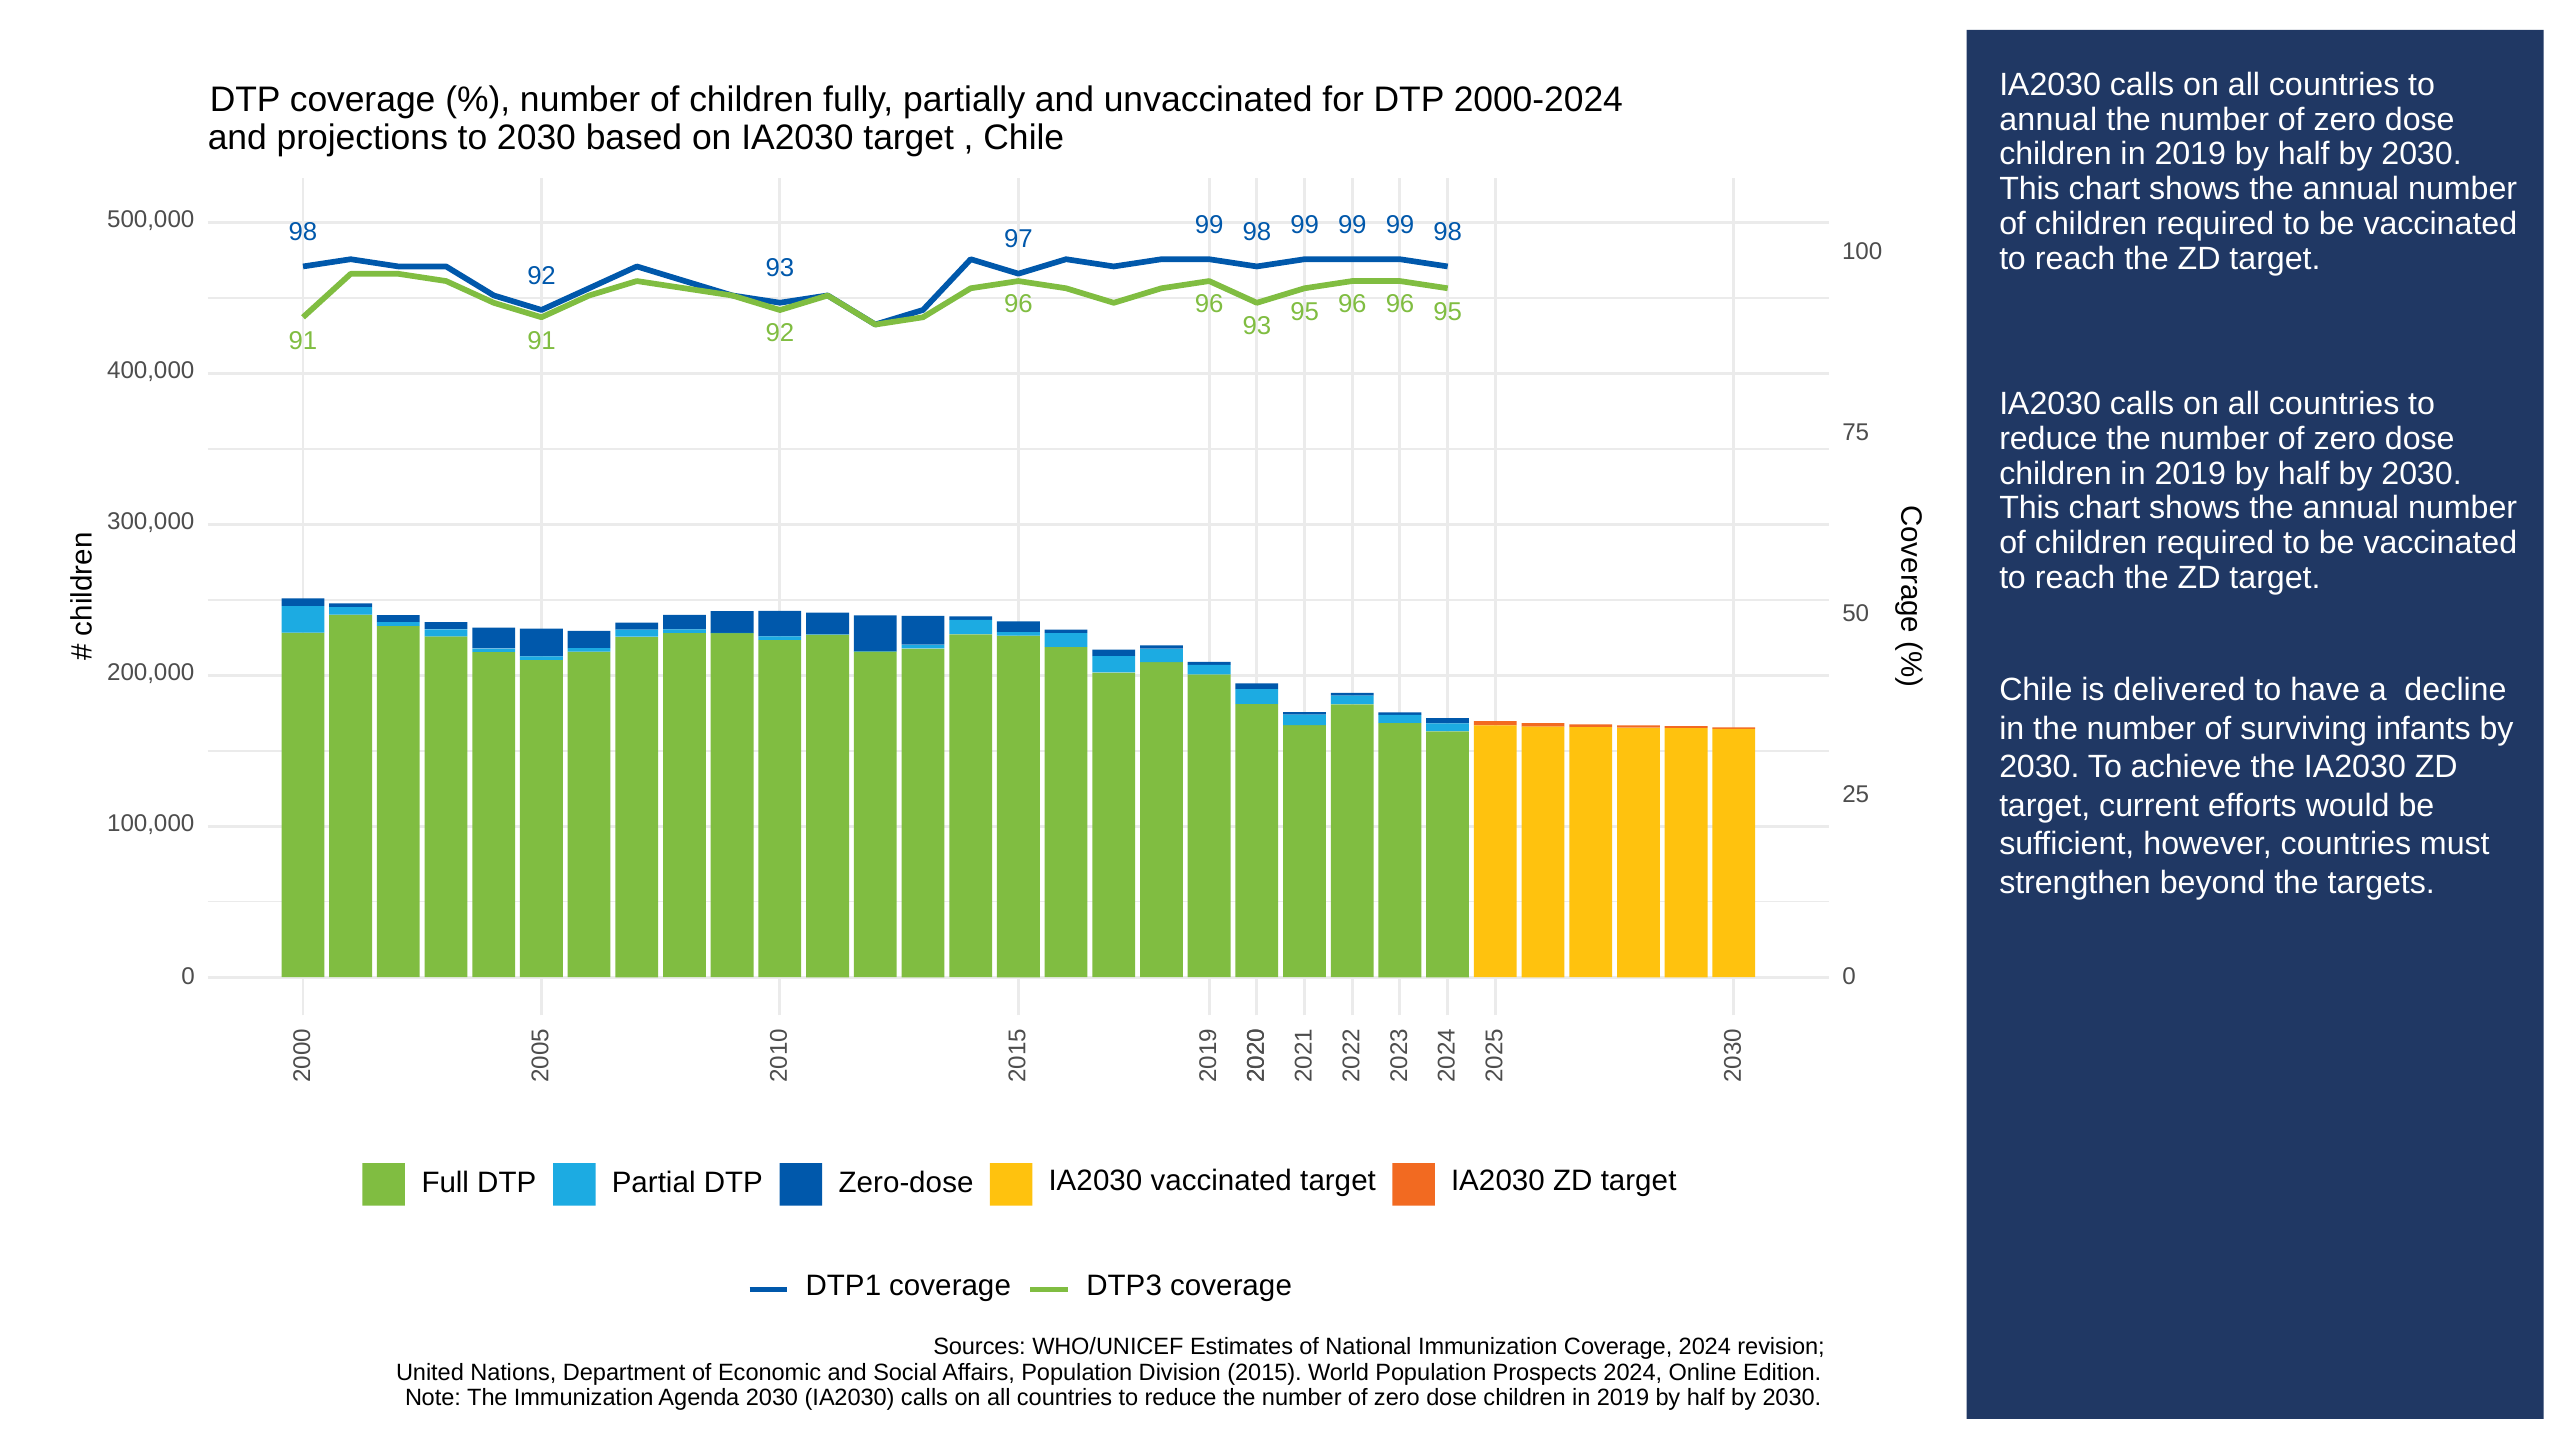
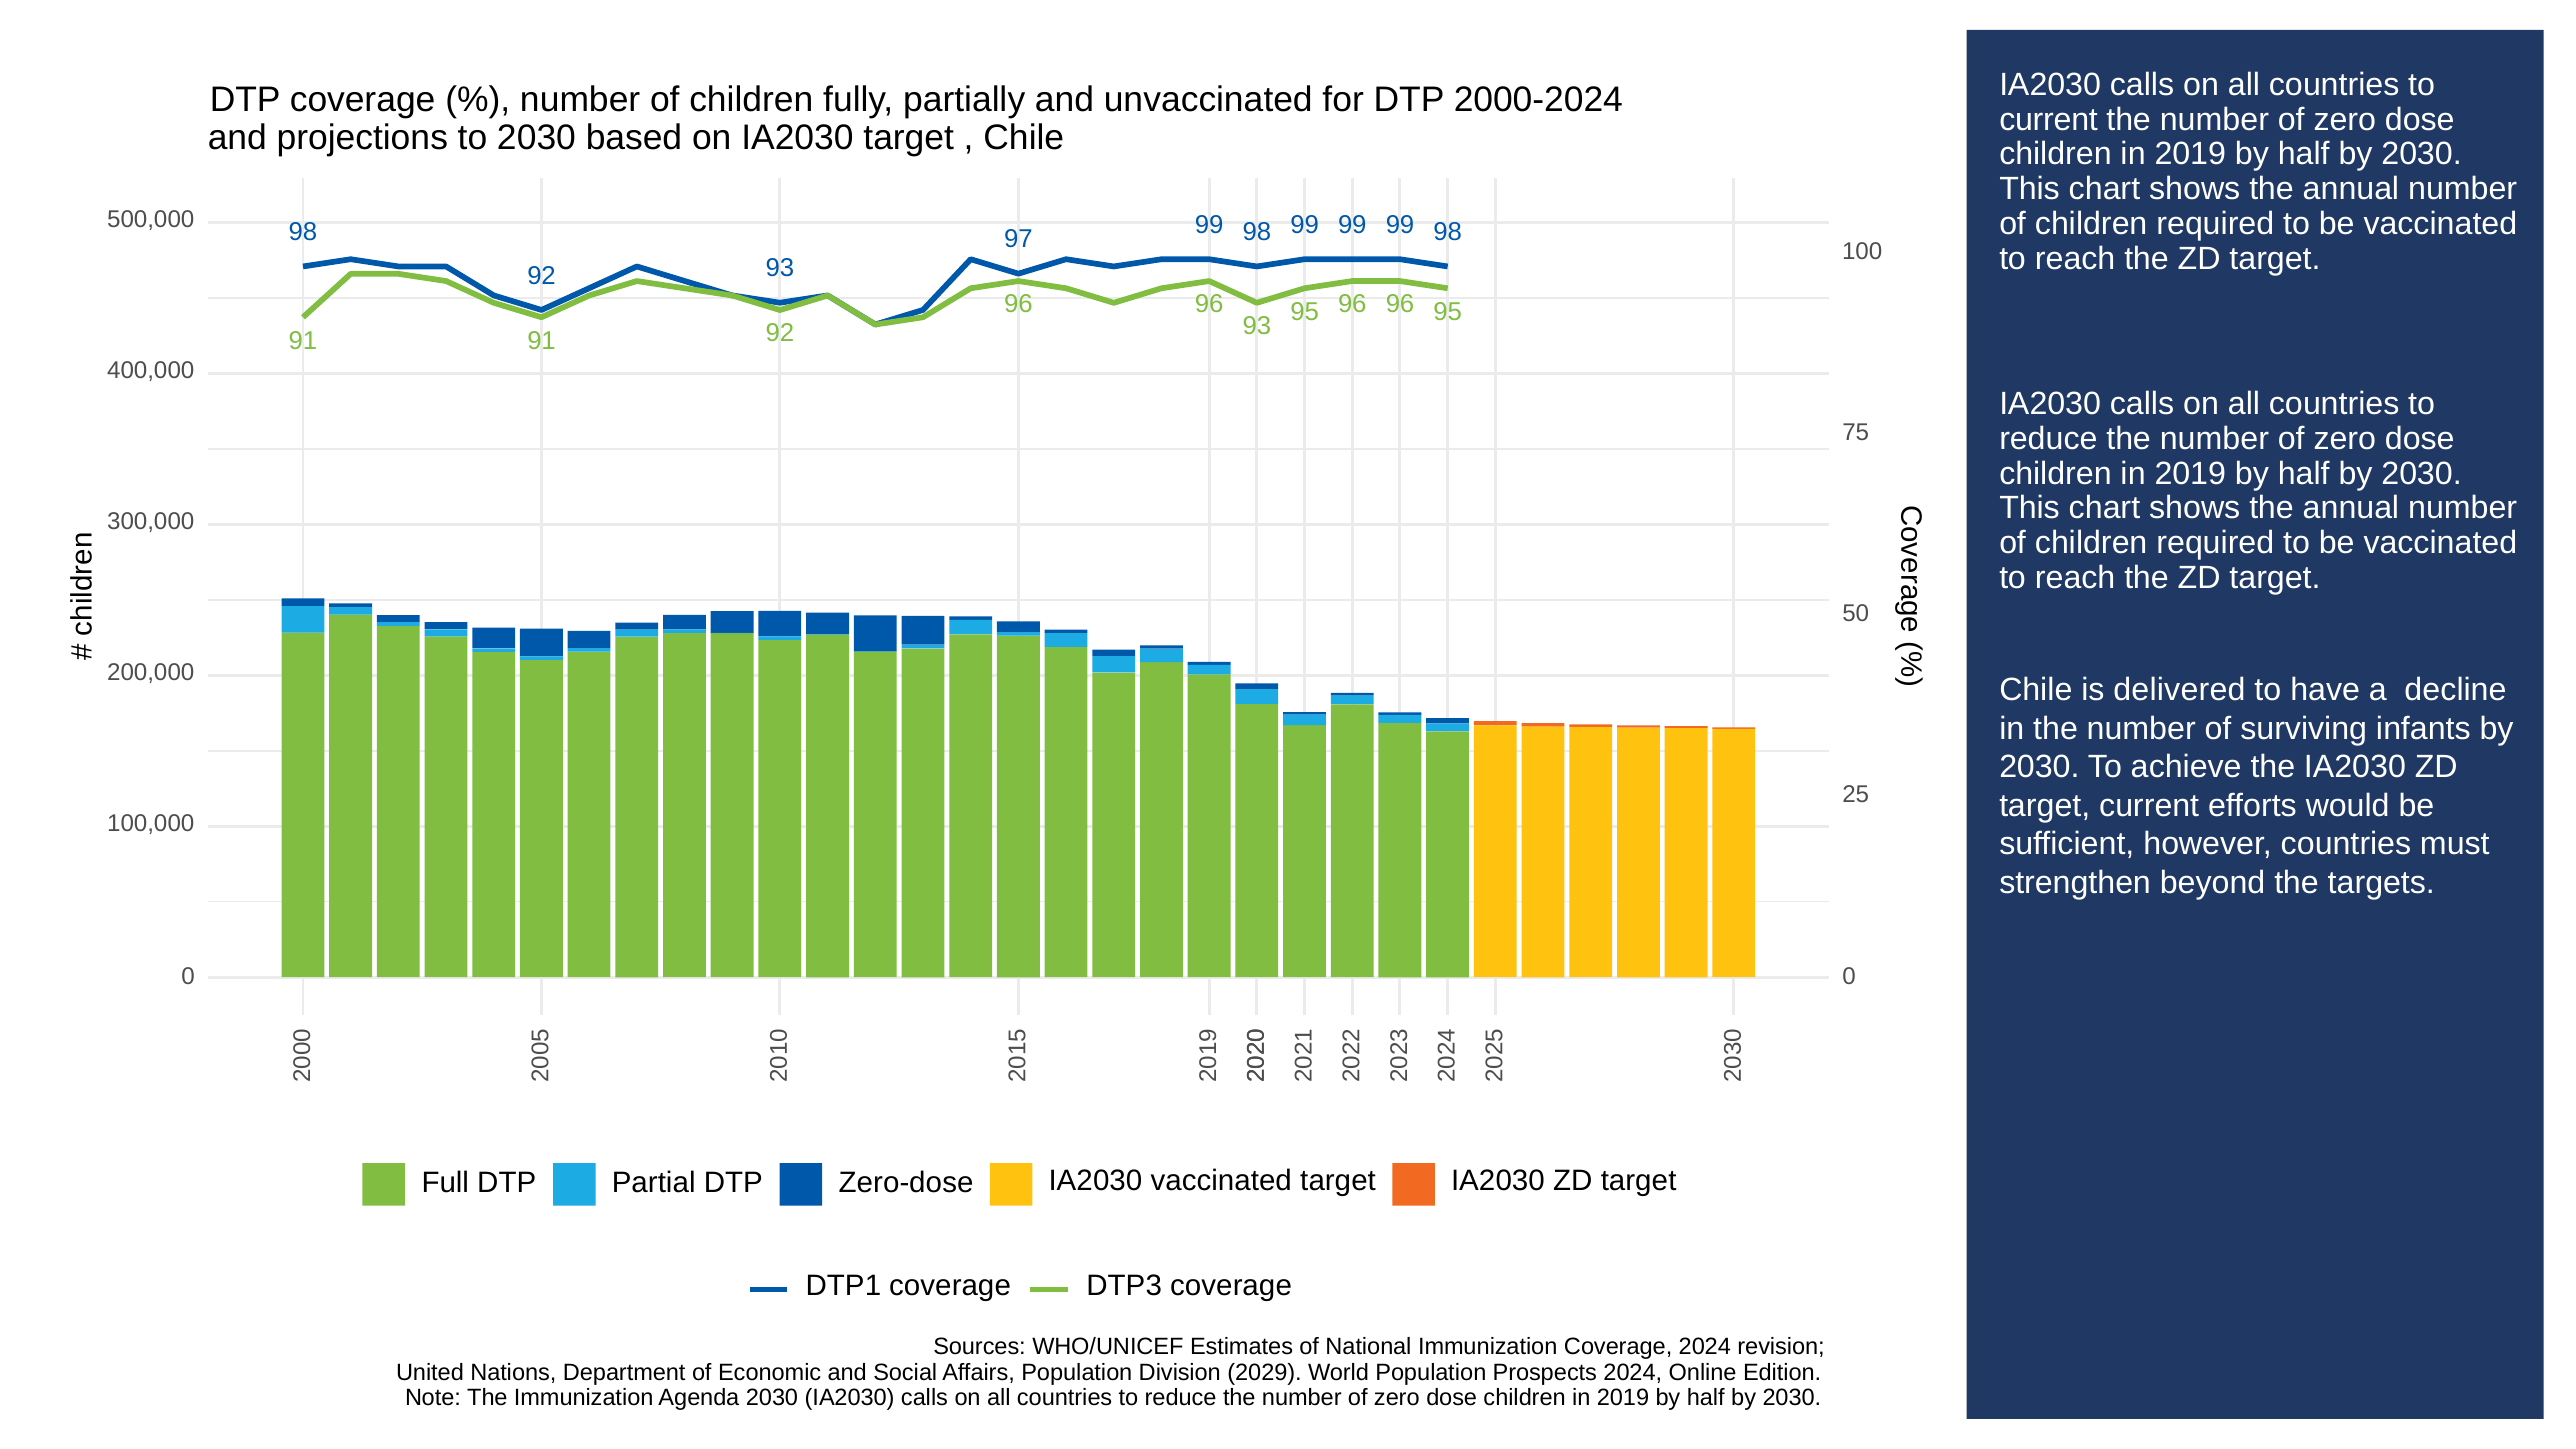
annual at (2048, 119): annual -> current
2015: 2015 -> 2029
